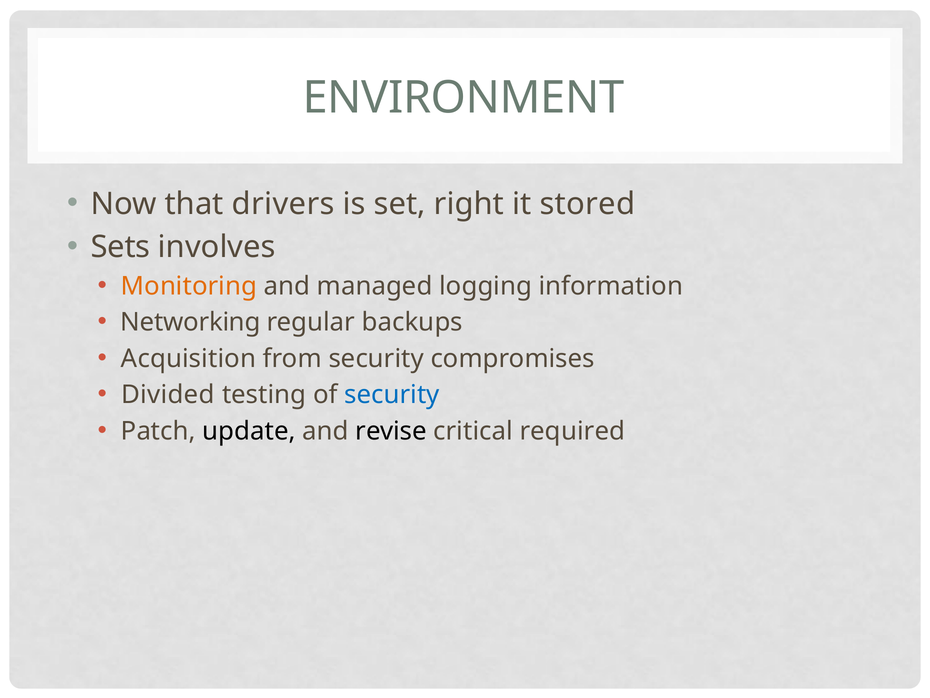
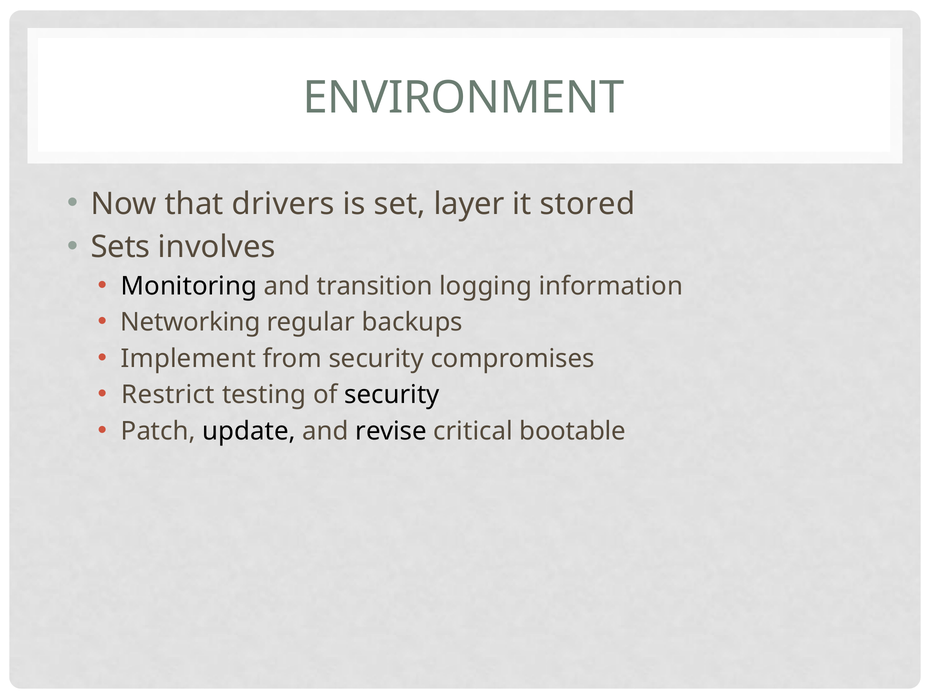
right: right -> layer
Monitoring colour: orange -> black
managed: managed -> transition
Acquisition: Acquisition -> Implement
Divided: Divided -> Restrict
security at (392, 394) colour: blue -> black
required: required -> bootable
